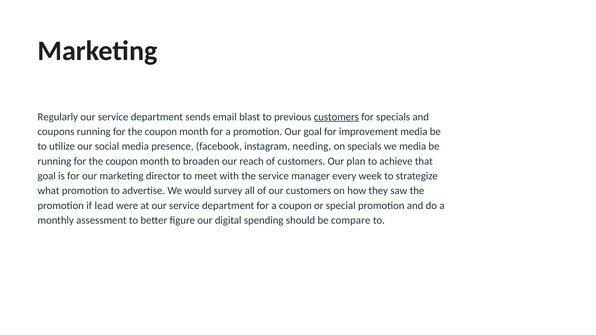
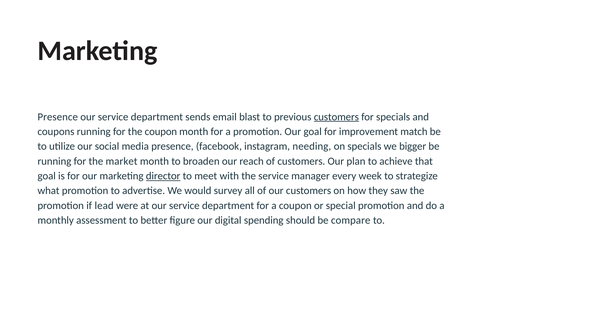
Regularly at (58, 117): Regularly -> Presence
improvement media: media -> match
we media: media -> bigger
coupon at (122, 161): coupon -> market
director underline: none -> present
